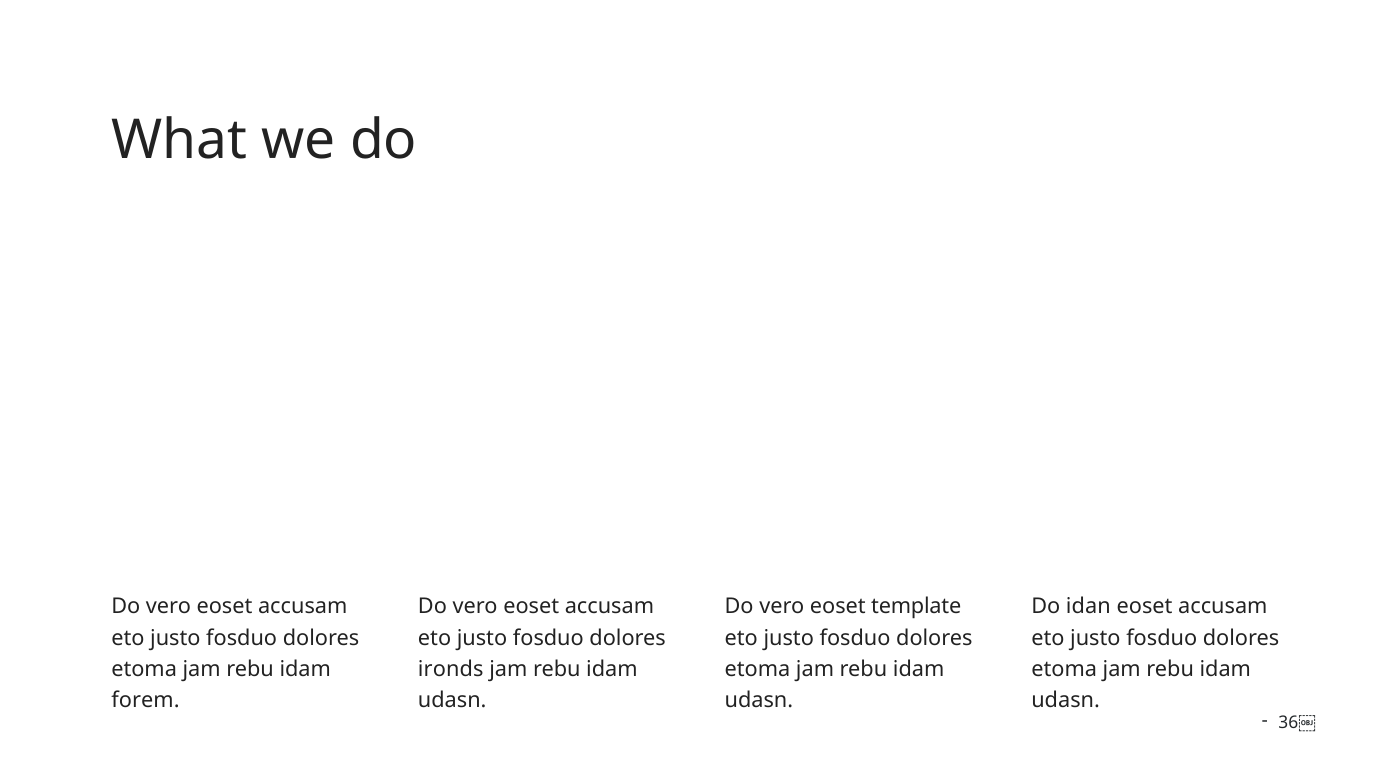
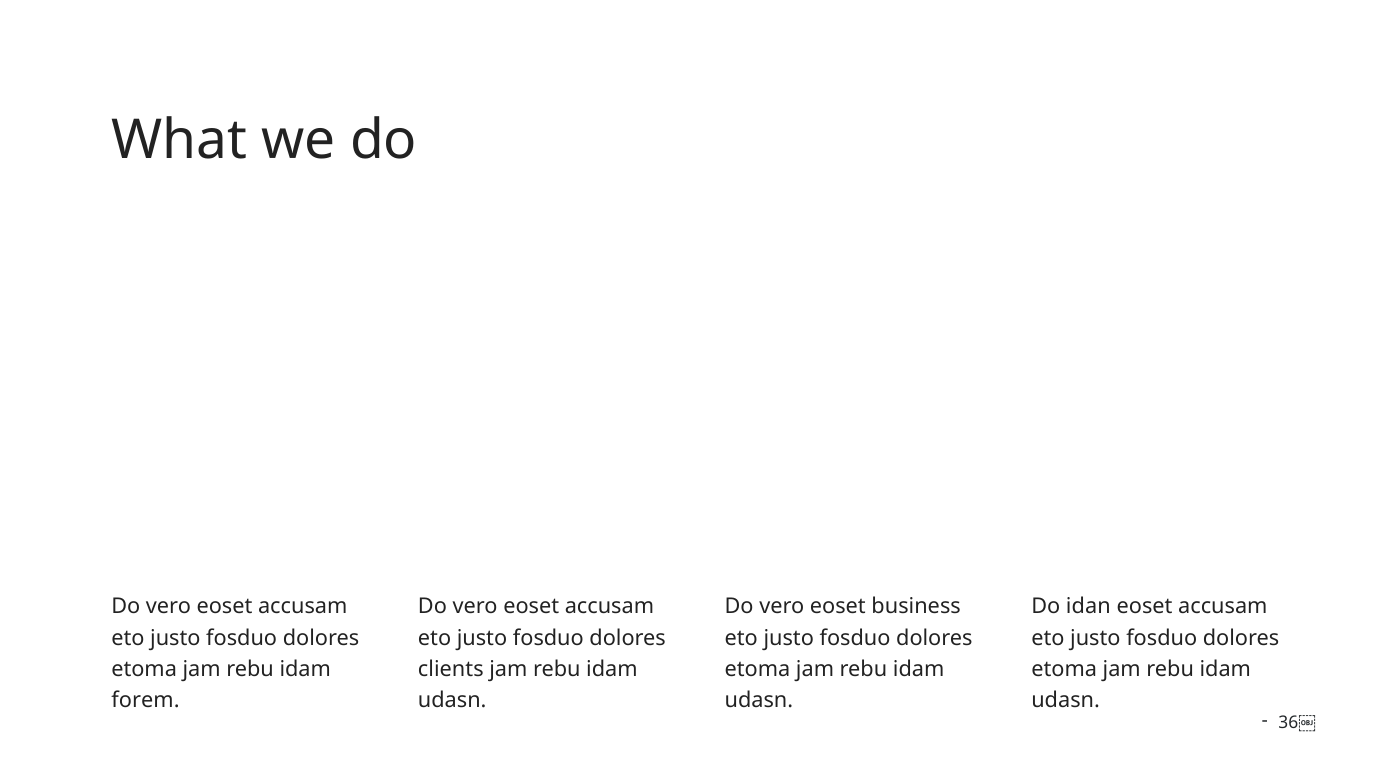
template: template -> business
ironds: ironds -> clients
